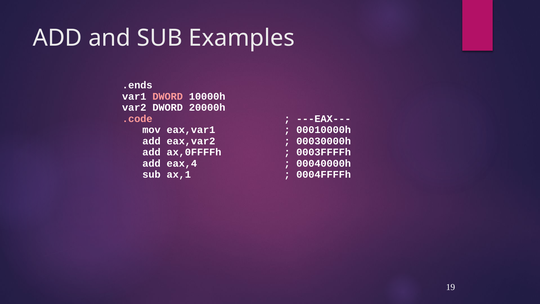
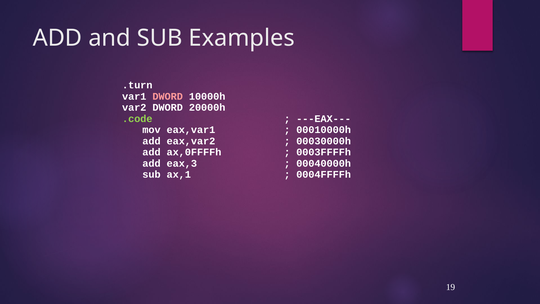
.ends: .ends -> .turn
.code colour: pink -> light green
eax,4: eax,4 -> eax,3
